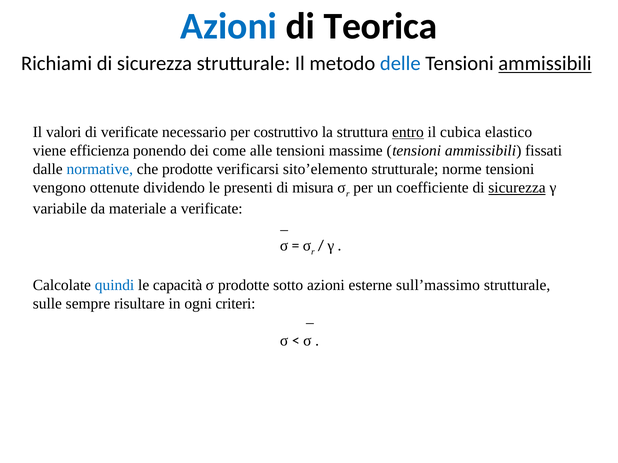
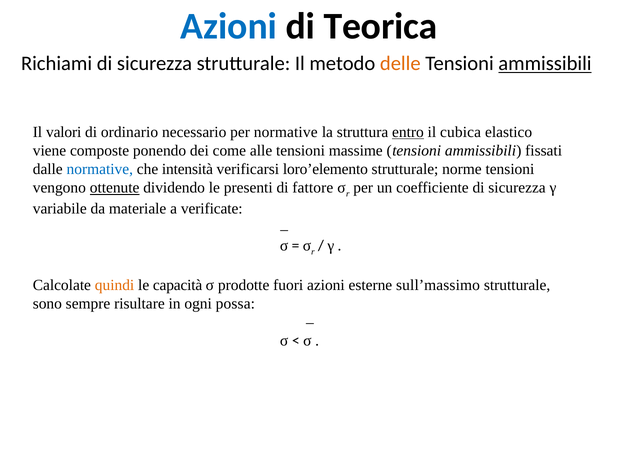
delle colour: blue -> orange
di verificate: verificate -> ordinario
per costruttivo: costruttivo -> normative
efficienza: efficienza -> composte
che prodotte: prodotte -> intensità
sito’elemento: sito’elemento -> loro’elemento
ottenute underline: none -> present
misura: misura -> fattore
sicurezza at (517, 188) underline: present -> none
quindi colour: blue -> orange
sotto: sotto -> fuori
sulle: sulle -> sono
criteri: criteri -> possa
